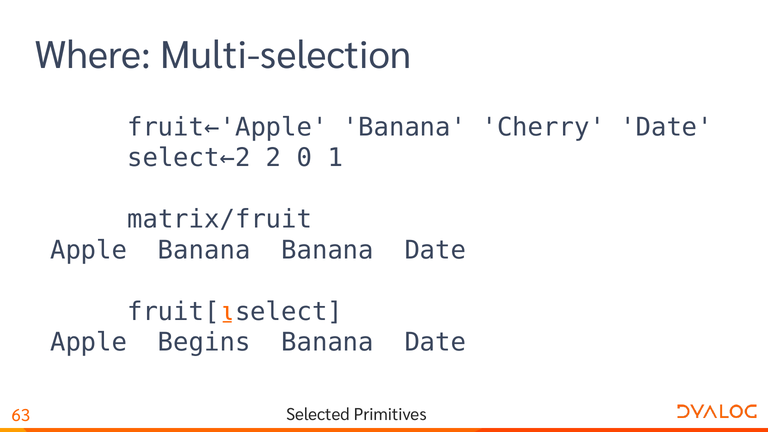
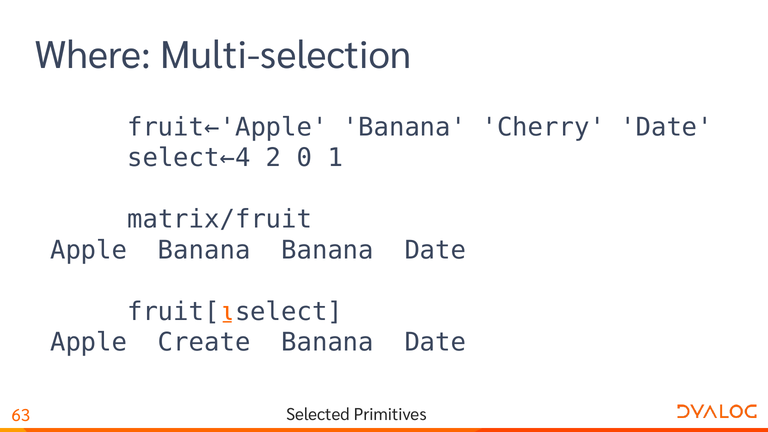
select←2: select←2 -> select←4
Begins: Begins -> Create
